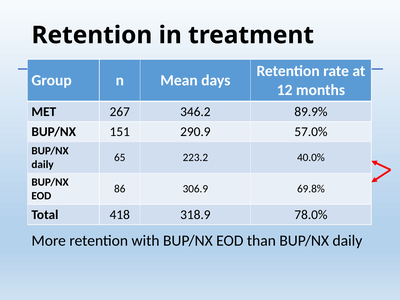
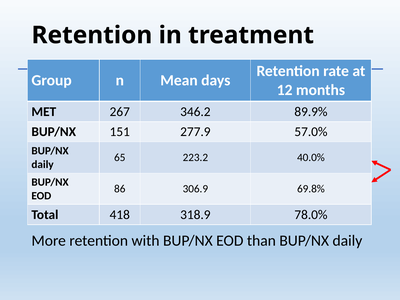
290.9: 290.9 -> 277.9
